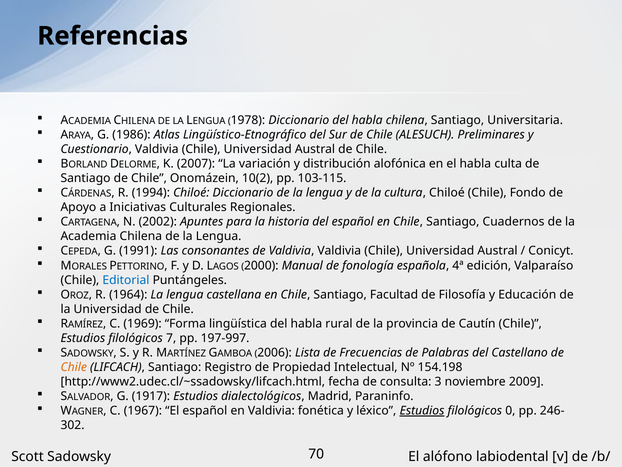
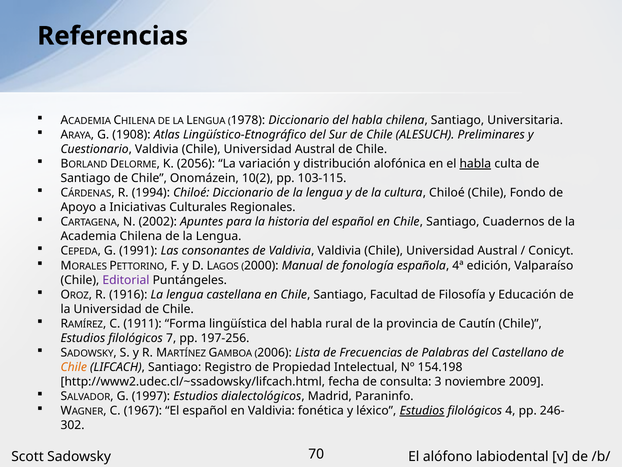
1986: 1986 -> 1908
2007: 2007 -> 2056
habla at (475, 164) underline: none -> present
Editorial colour: blue -> purple
1964: 1964 -> 1916
1969: 1969 -> 1911
197-997: 197-997 -> 197-256
1917: 1917 -> 1997
0: 0 -> 4
